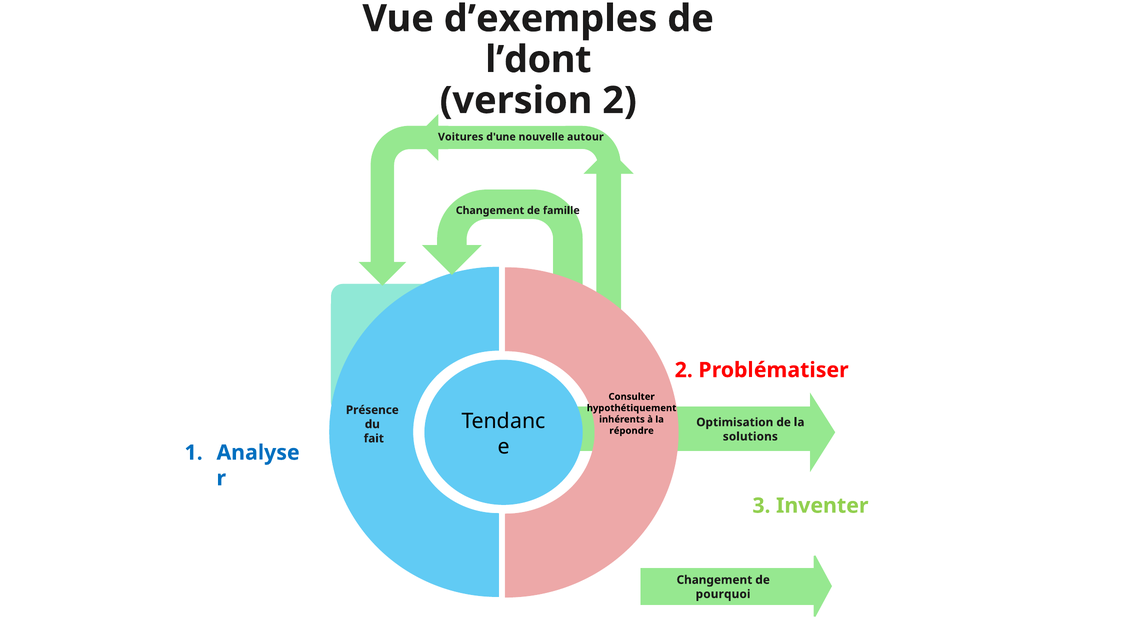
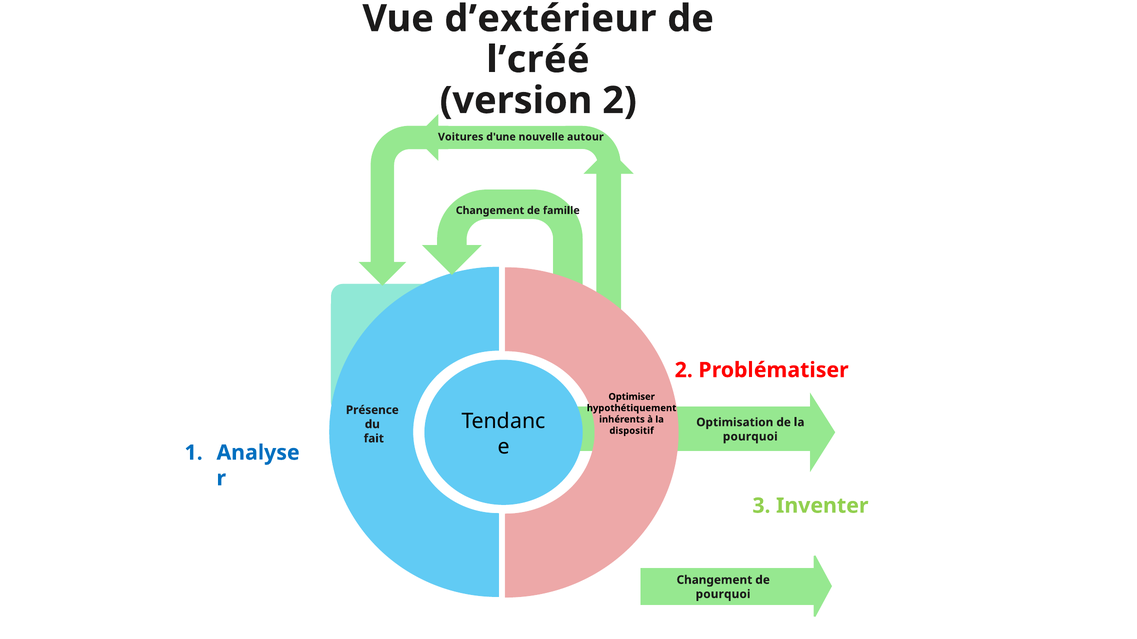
d’exemples: d’exemples -> d’extérieur
l’dont: l’dont -> l’créé
Consulter: Consulter -> Optimiser
répondre: répondre -> dispositif
solutions at (750, 437): solutions -> pourquoi
